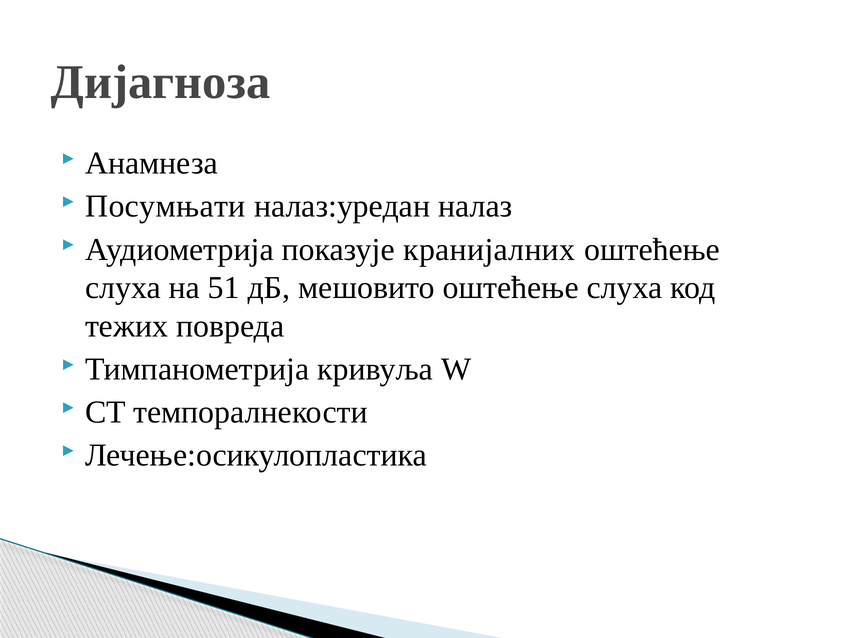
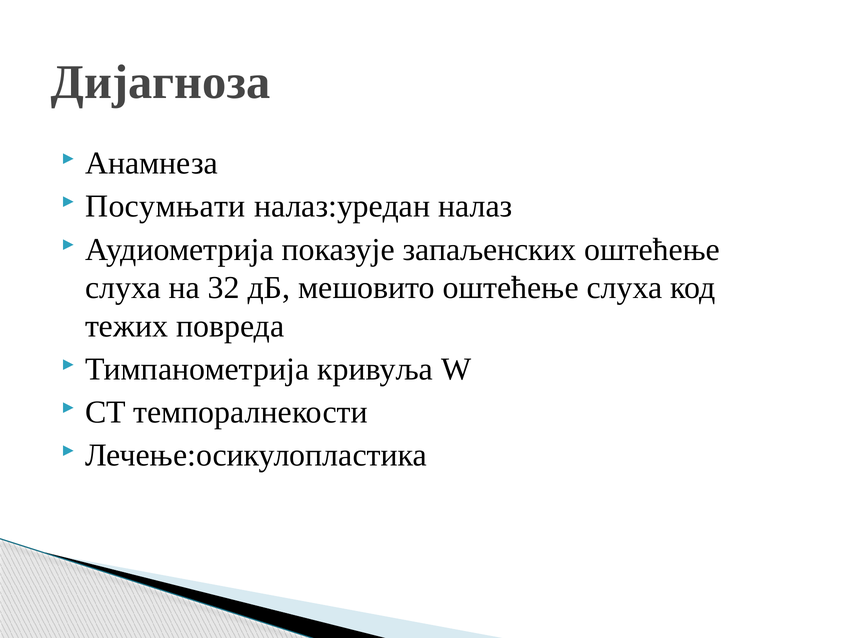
кранијалних: кранијалних -> запаљенских
51: 51 -> 32
